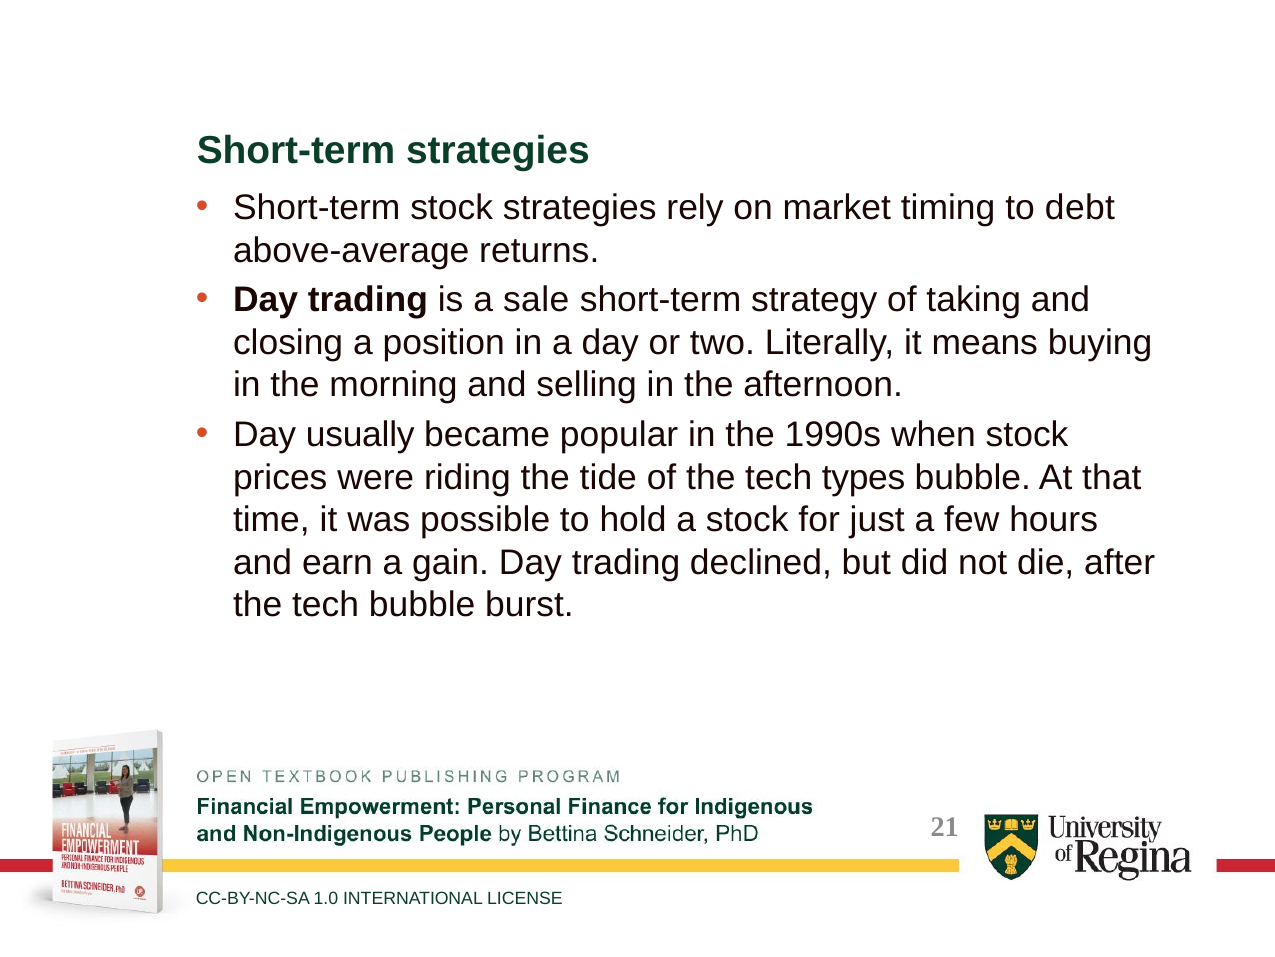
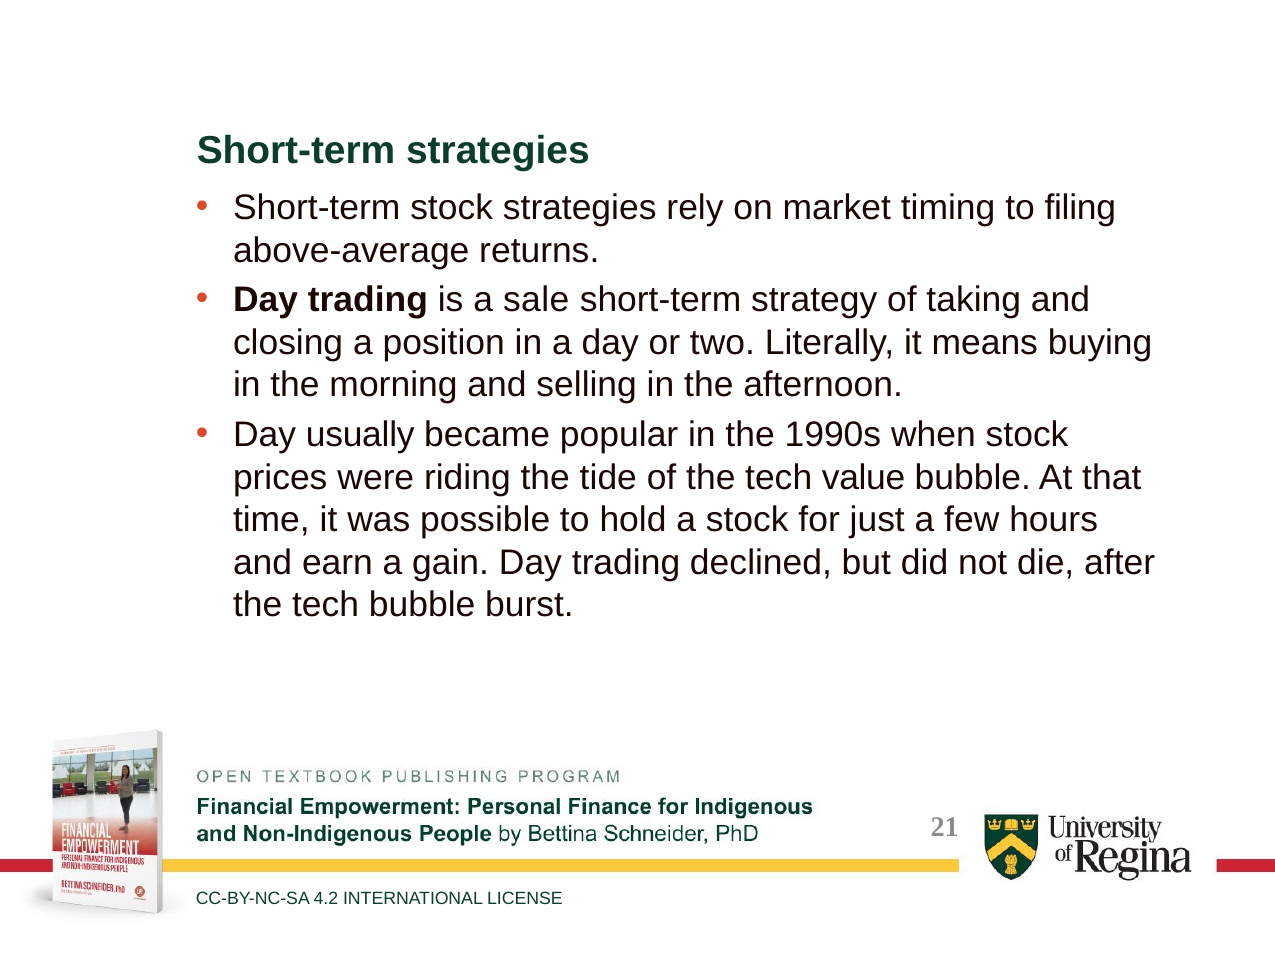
debt: debt -> filing
types: types -> value
1.0: 1.0 -> 4.2
